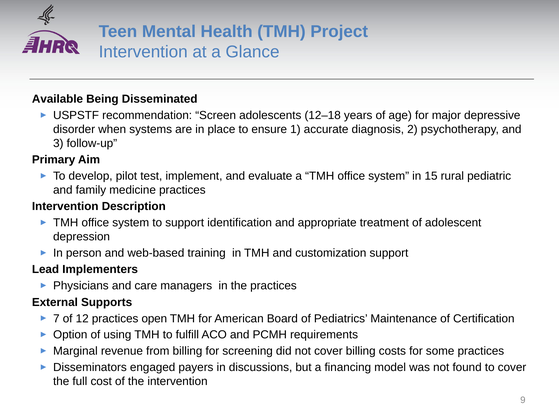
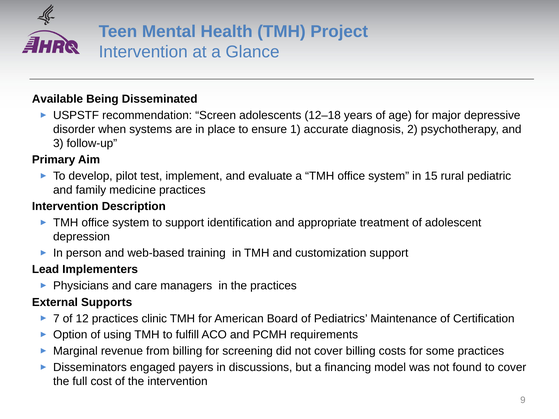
open: open -> clinic
